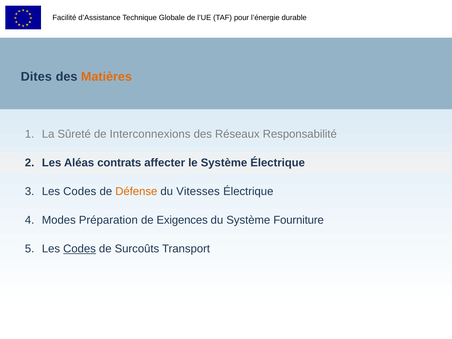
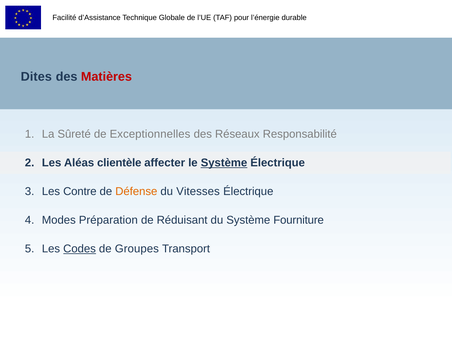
Matières colour: orange -> red
Interconnexions: Interconnexions -> Exceptionnelles
contrats: contrats -> clientèle
Système at (224, 163) underline: none -> present
Codes at (80, 191): Codes -> Contre
Exigences: Exigences -> Réduisant
Surcoûts: Surcoûts -> Groupes
